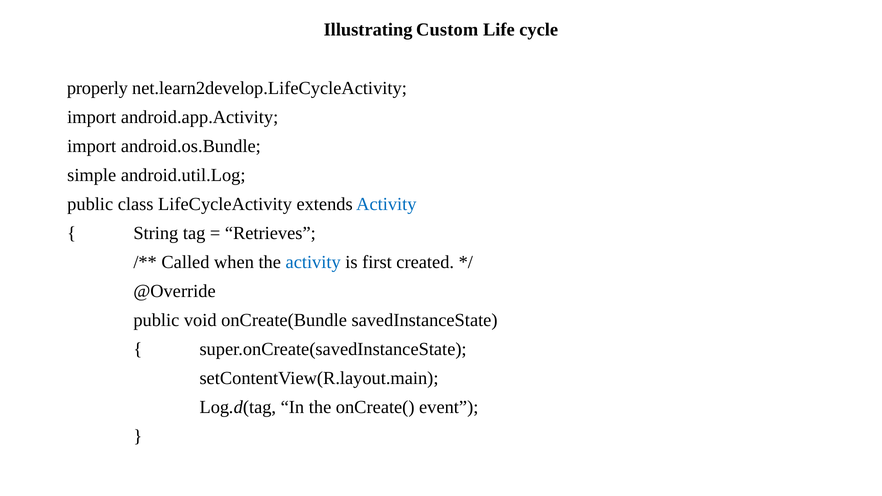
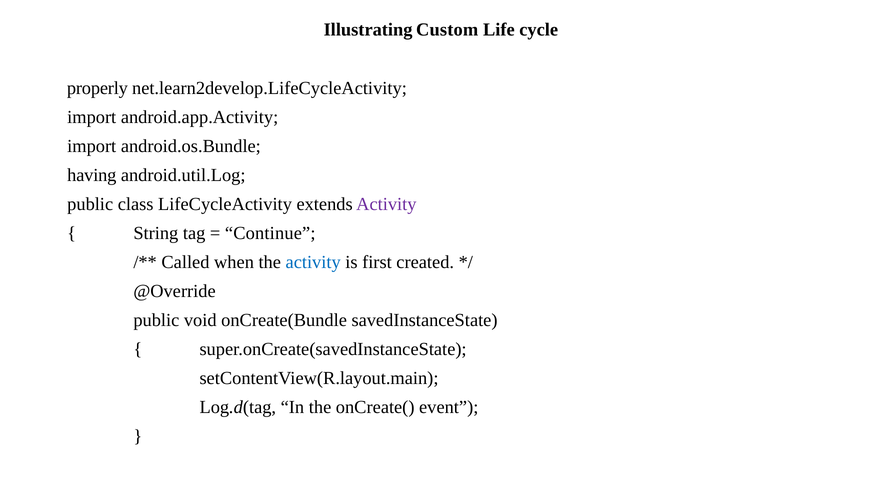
simple: simple -> having
Activity at (386, 204) colour: blue -> purple
Retrieves: Retrieves -> Continue
